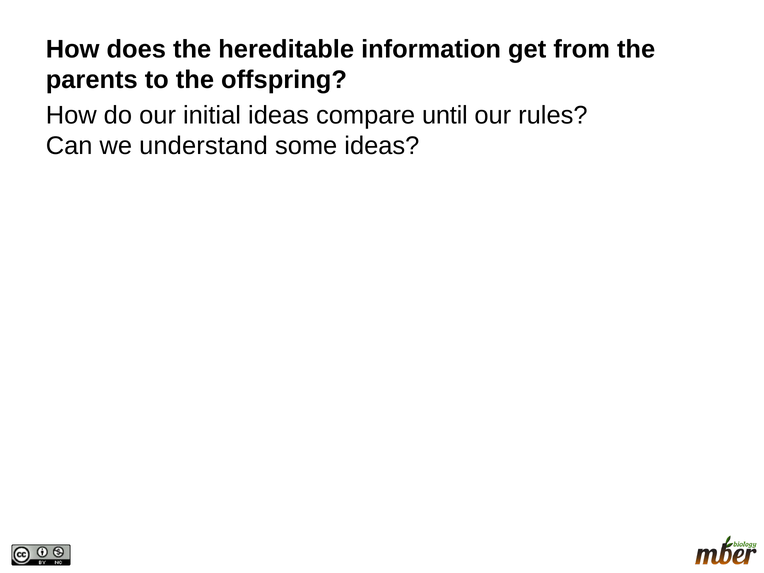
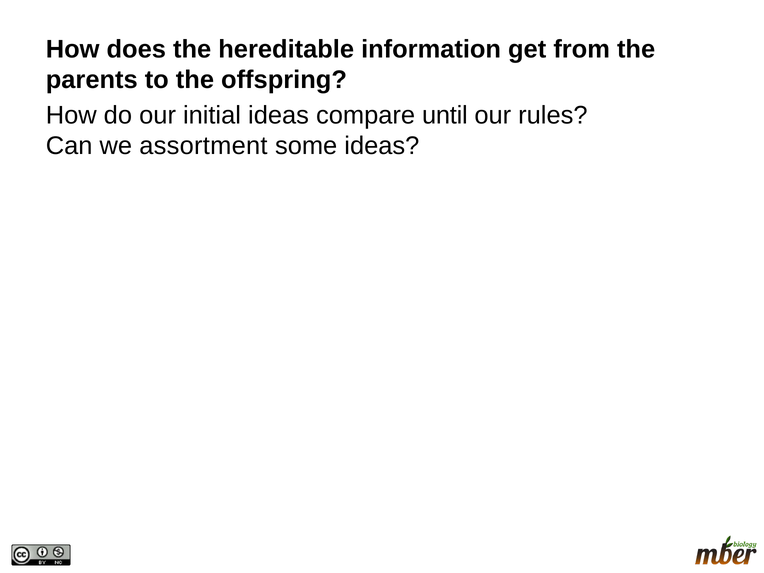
understand: understand -> assortment
